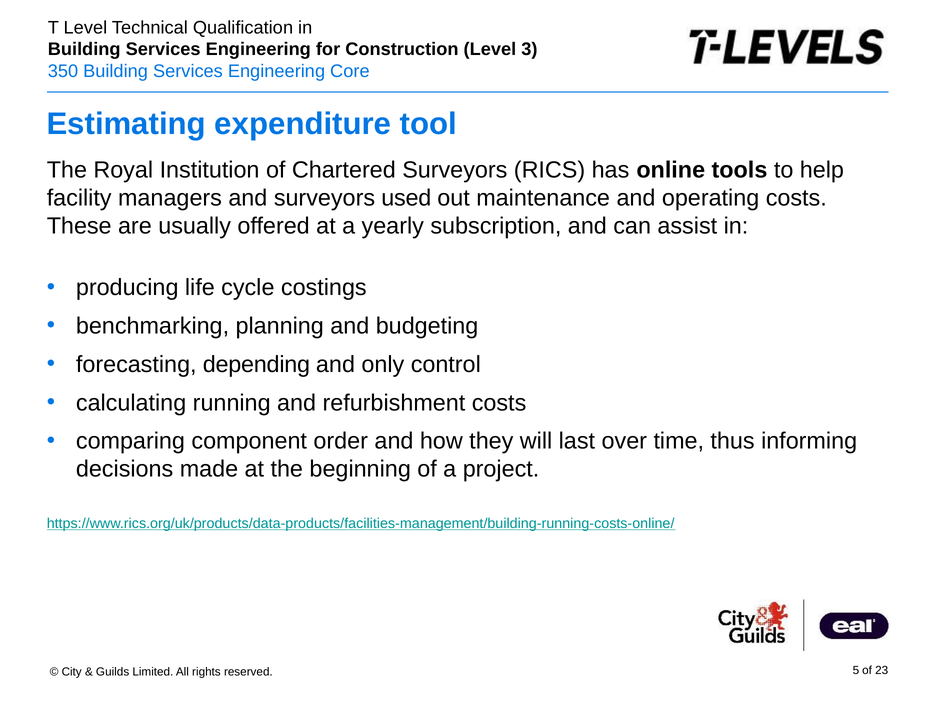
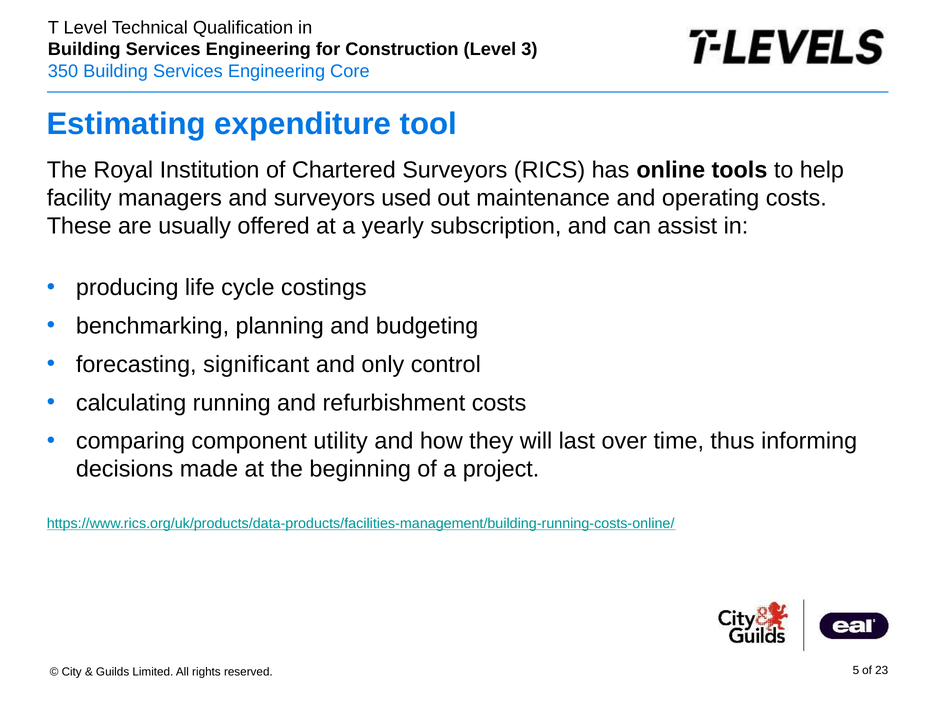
depending: depending -> significant
order: order -> utility
